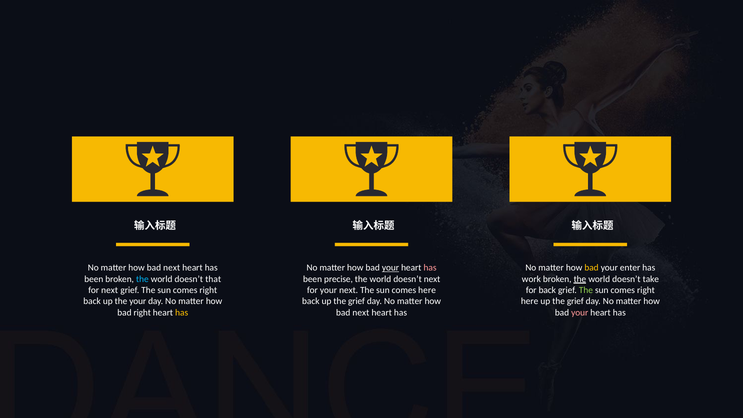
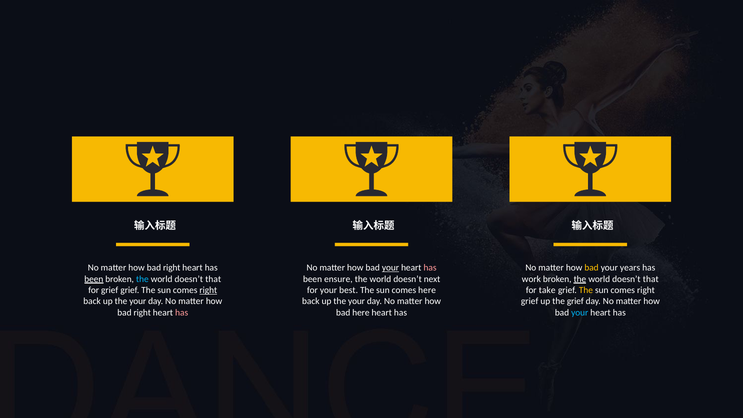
next at (172, 268): next -> right
enter: enter -> years
been at (94, 279) underline: none -> present
precise: precise -> ensure
take at (651, 279): take -> that
for next: next -> grief
right at (208, 290) underline: none -> present
your next: next -> best
for back: back -> take
The at (586, 290) colour: light green -> yellow
grief at (357, 301): grief -> your
here at (530, 301): here -> grief
has at (182, 313) colour: yellow -> pink
next at (361, 313): next -> here
your at (580, 313) colour: pink -> light blue
